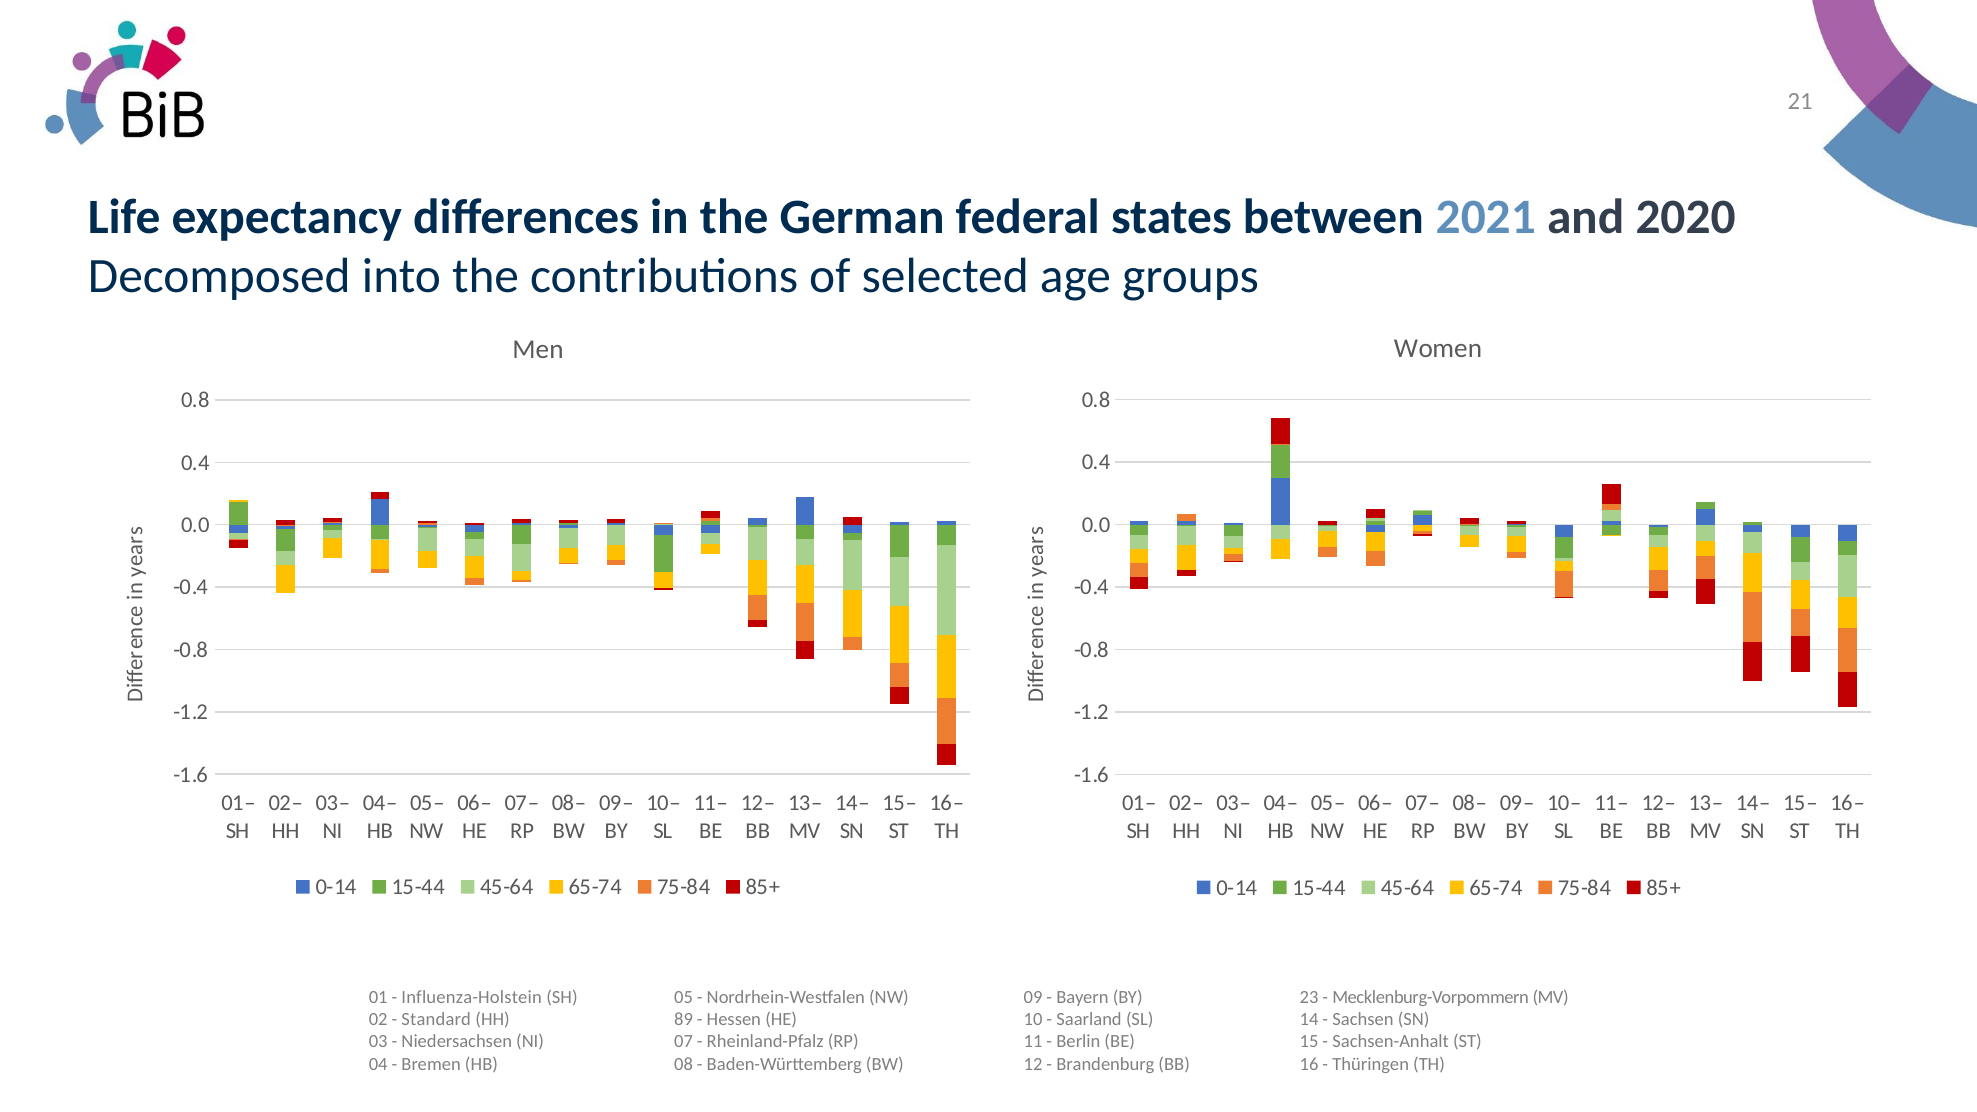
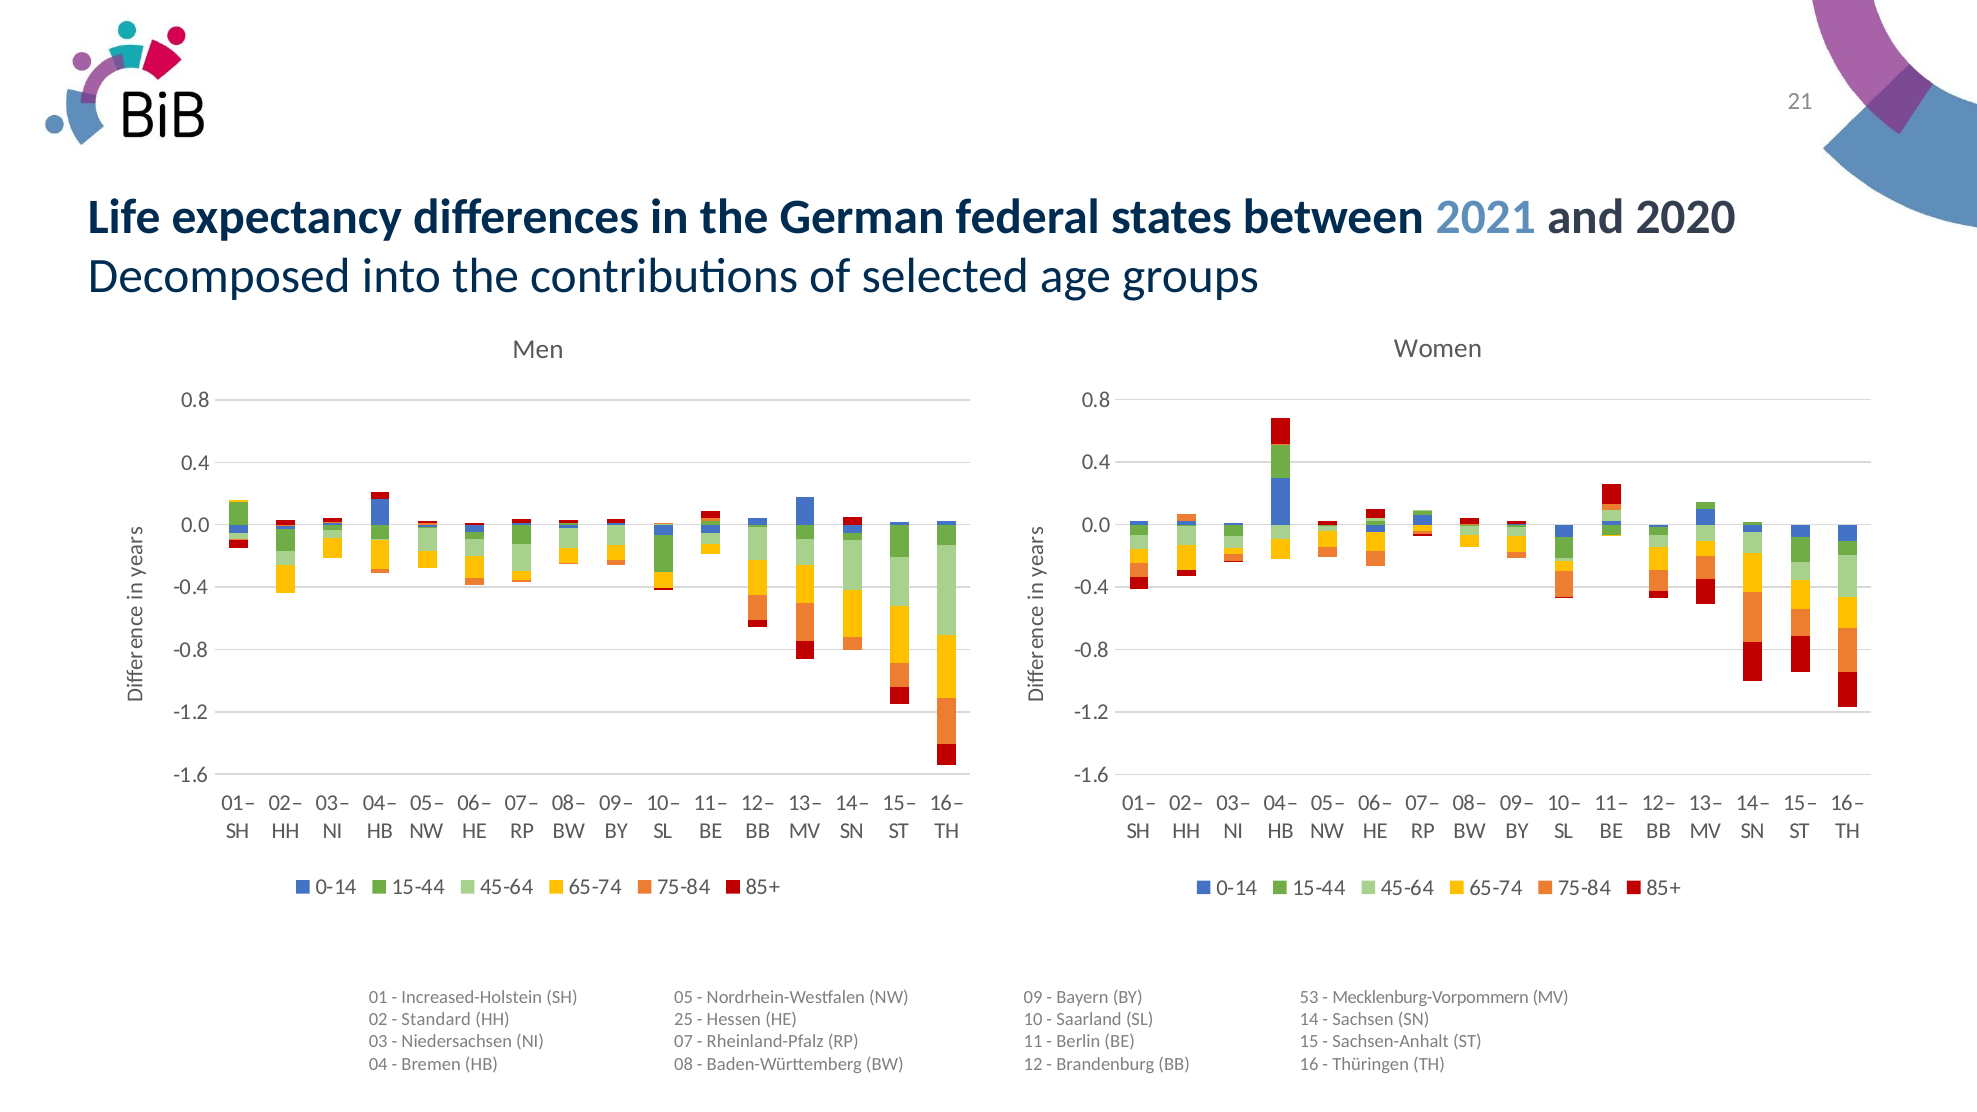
Influenza-Holstein: Influenza-Holstein -> Increased-Holstein
23: 23 -> 53
89: 89 -> 25
